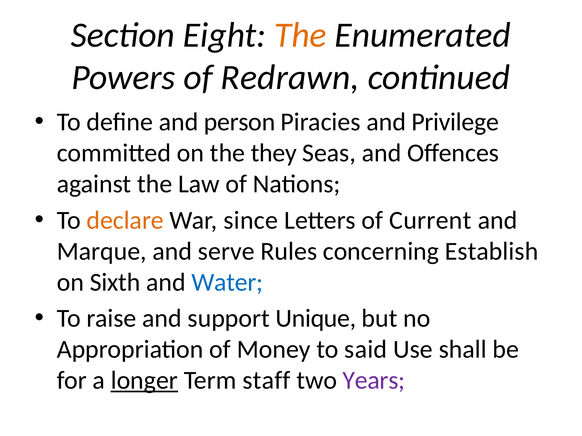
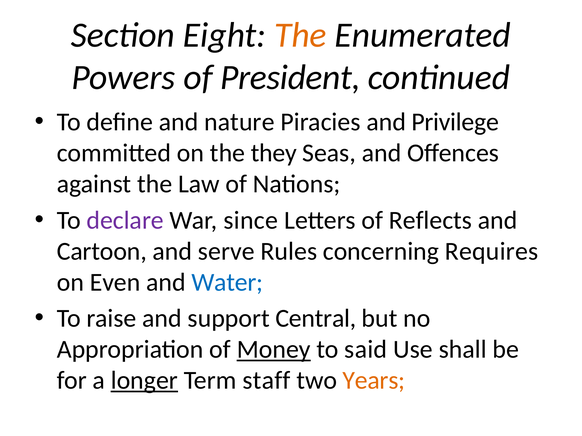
Redrawn: Redrawn -> President
person: person -> nature
declare colour: orange -> purple
Current: Current -> Reflects
Marque: Marque -> Cartoon
Establish: Establish -> Requires
Sixth: Sixth -> Even
Unique: Unique -> Central
Money underline: none -> present
Years colour: purple -> orange
